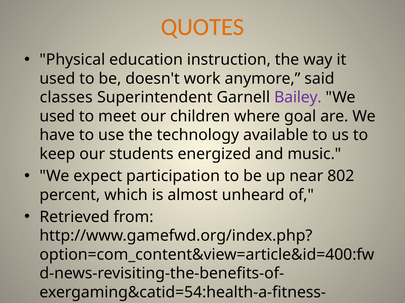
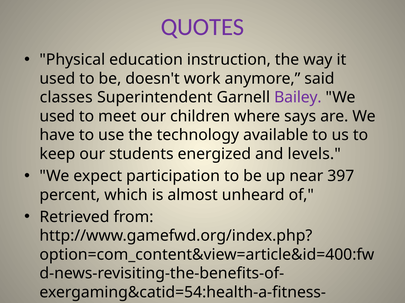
QUOTES colour: orange -> purple
goal: goal -> says
music: music -> levels
802: 802 -> 397
